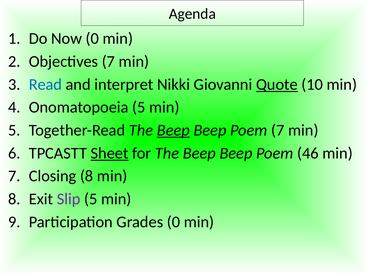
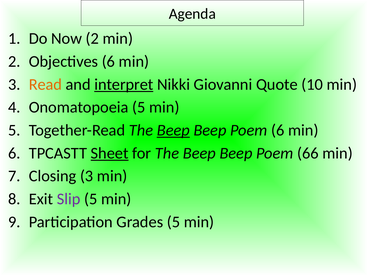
Now 0: 0 -> 2
Objectives 7: 7 -> 6
Read colour: blue -> orange
interpret underline: none -> present
Quote underline: present -> none
Poem 7: 7 -> 6
46: 46 -> 66
Closing 8: 8 -> 3
Grades 0: 0 -> 5
